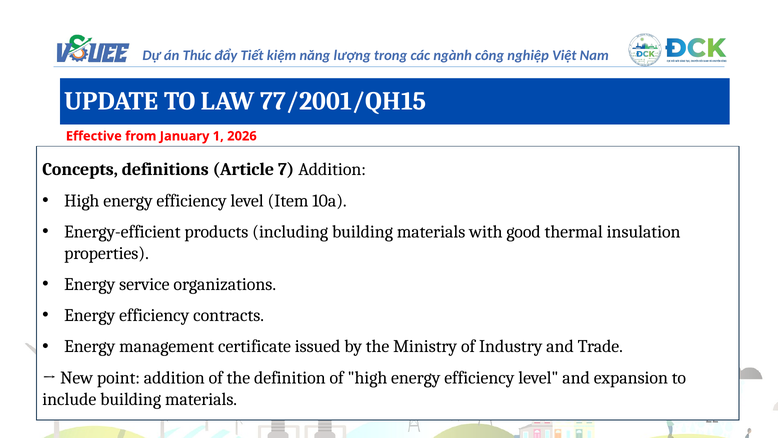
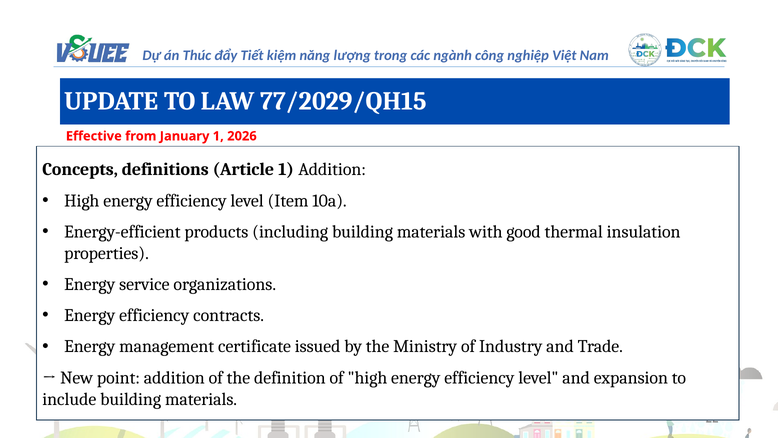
77/2001/QH15: 77/2001/QH15 -> 77/2029/QH15
Article 7: 7 -> 1
